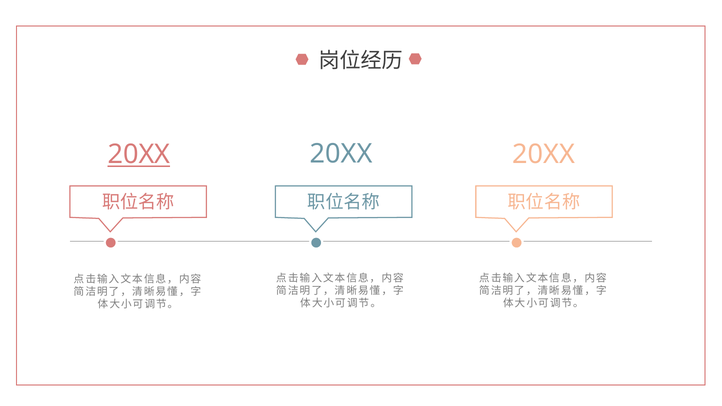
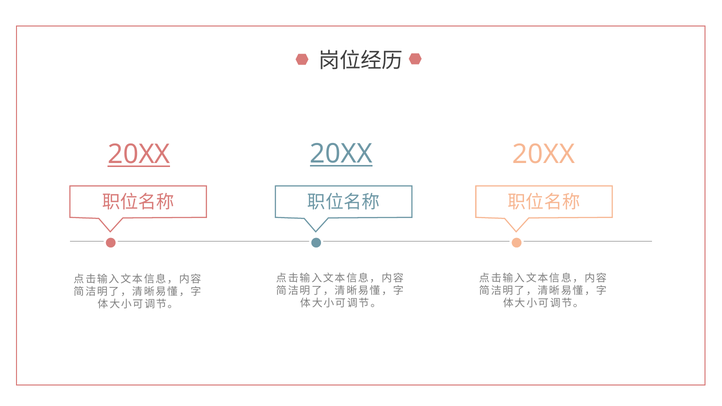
20XX at (341, 154) underline: none -> present
